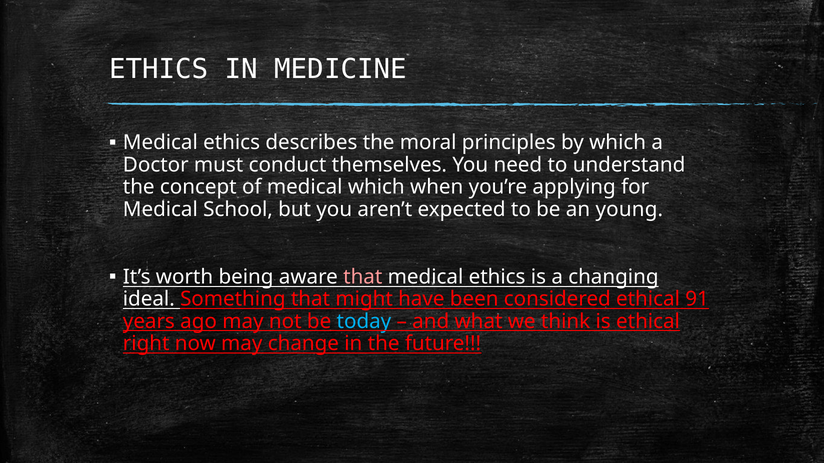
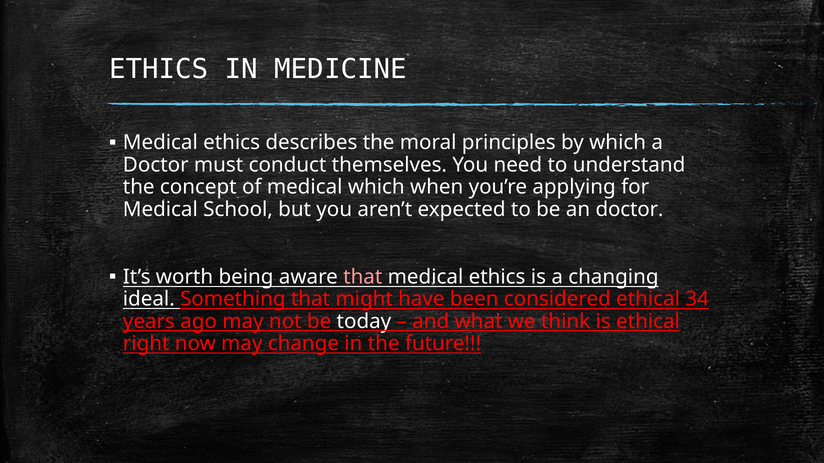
an young: young -> doctor
91: 91 -> 34
today colour: light blue -> white
